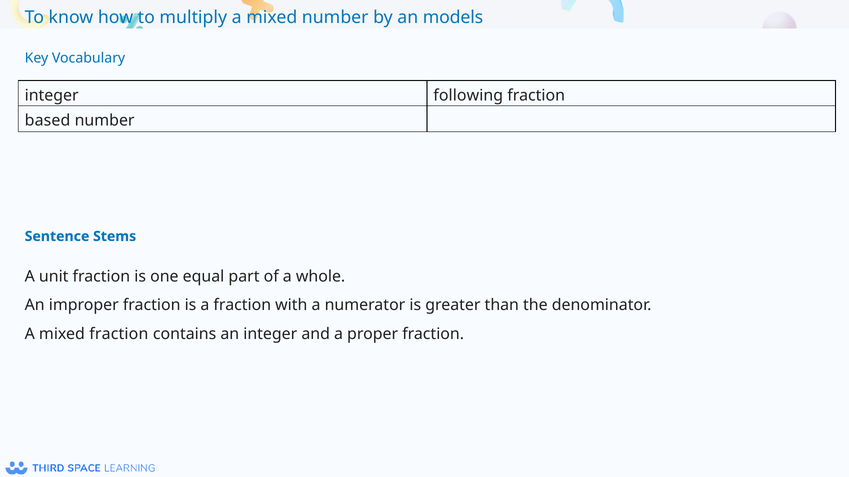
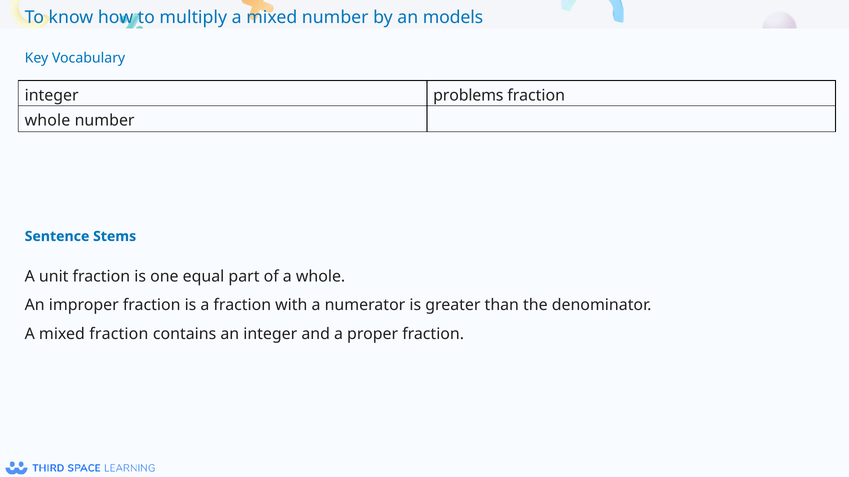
following: following -> problems
based at (48, 121): based -> whole
